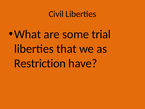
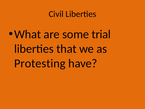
Restriction: Restriction -> Protesting
